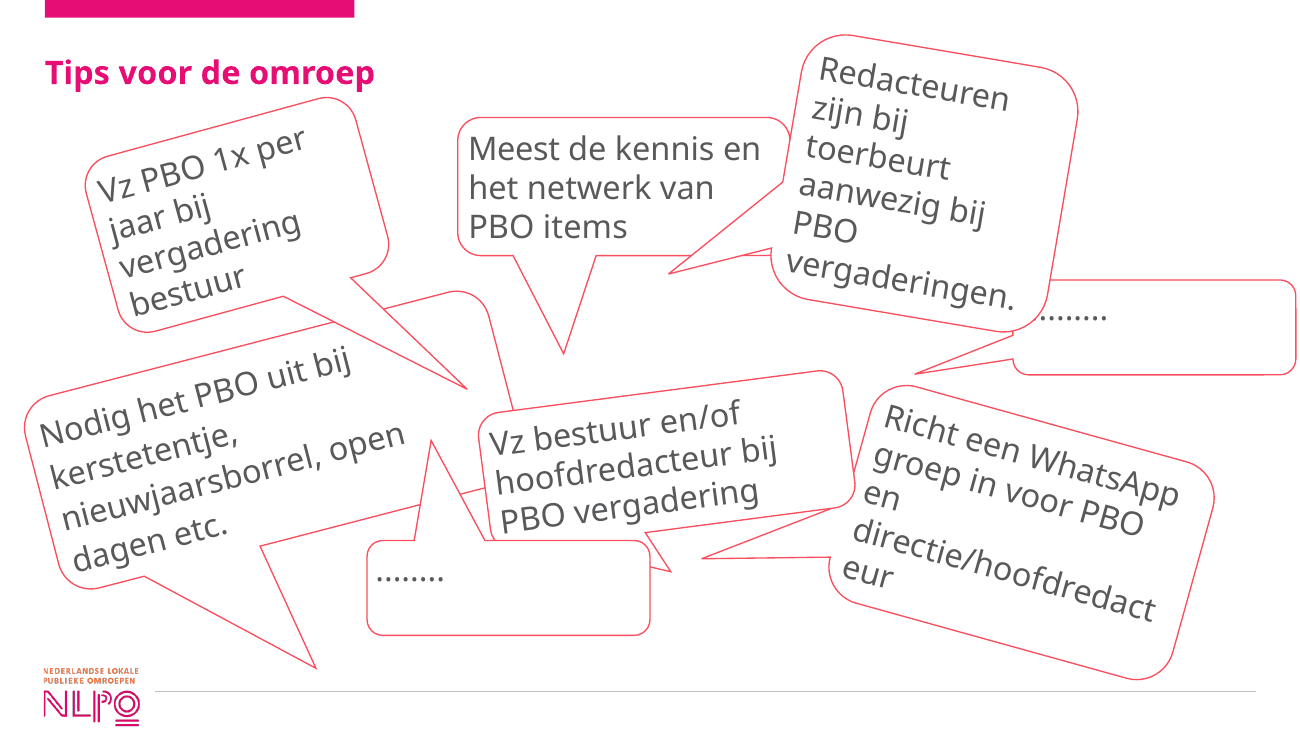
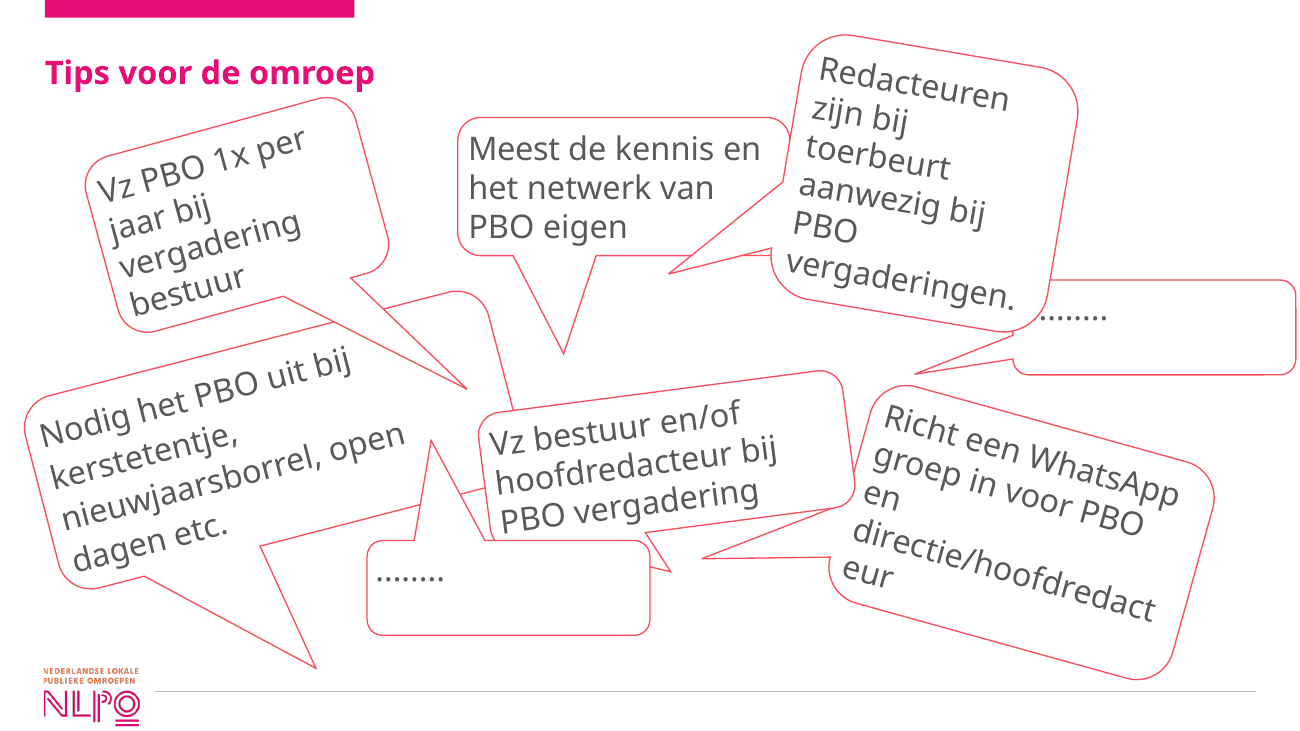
items: items -> eigen
